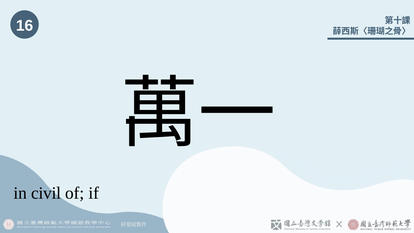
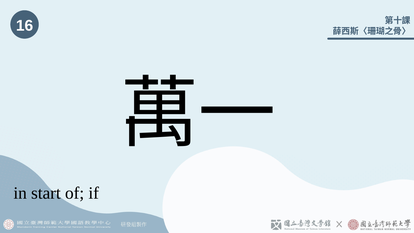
civil: civil -> start
